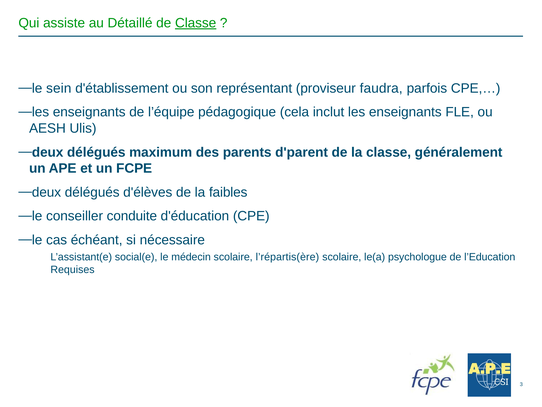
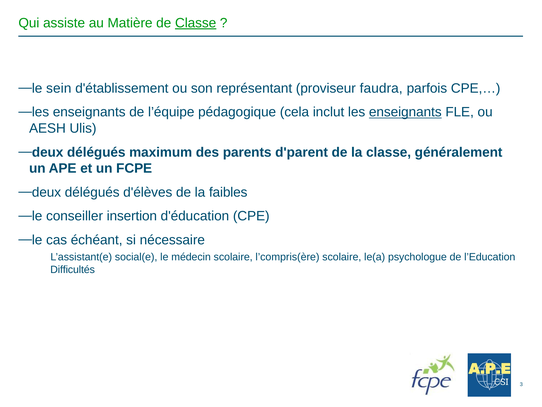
Détaillé: Détaillé -> Matière
enseignants at (405, 112) underline: none -> present
conduite: conduite -> insertion
l’répartis(ère: l’répartis(ère -> l’compris(ère
Requises: Requises -> Difficultés
